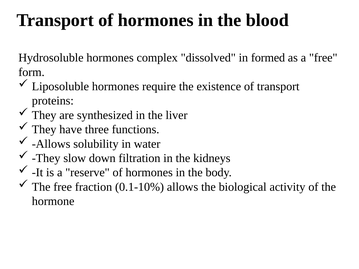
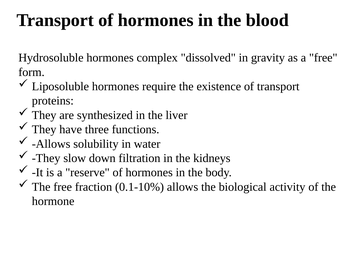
formed: formed -> gravity
